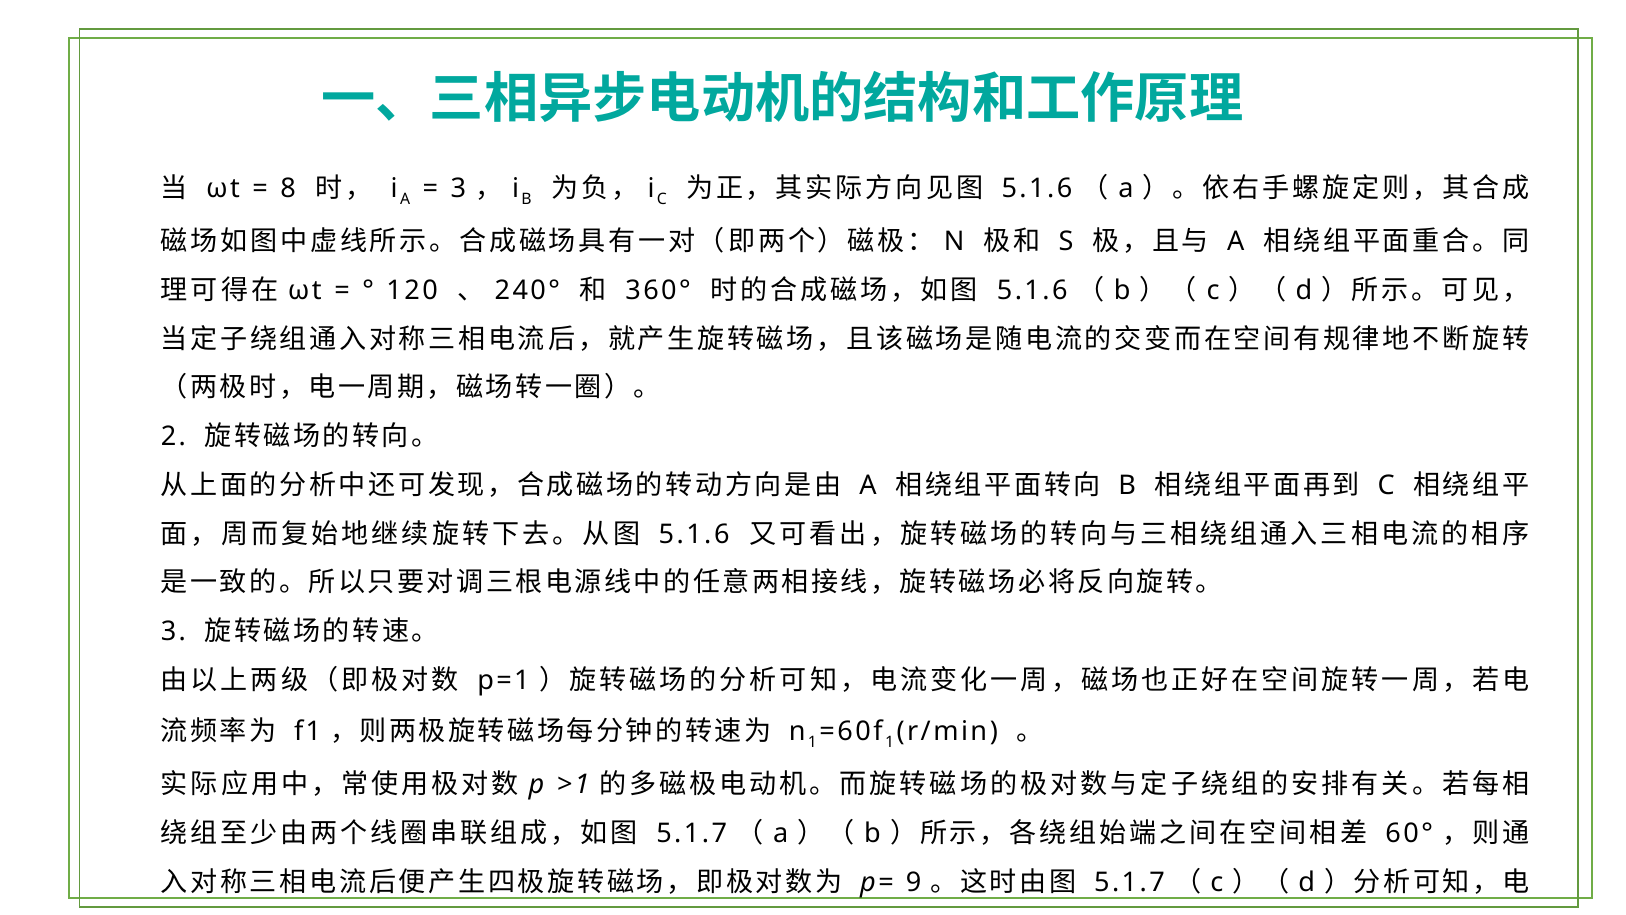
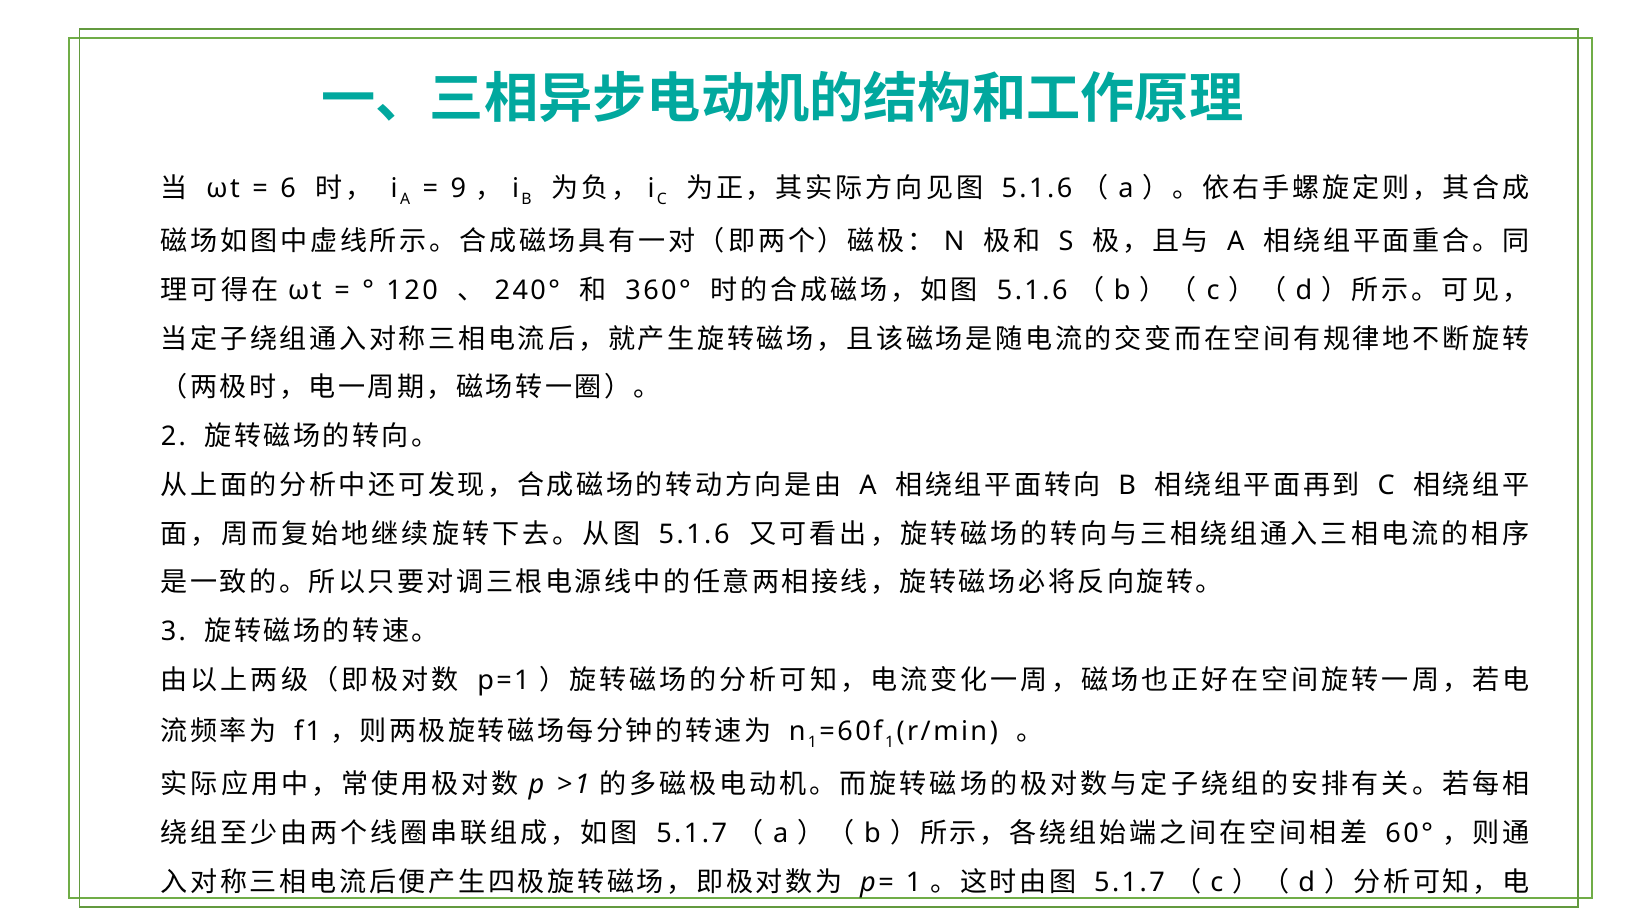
8: 8 -> 6
3 at (458, 188): 3 -> 9
p= 9: 9 -> 1
